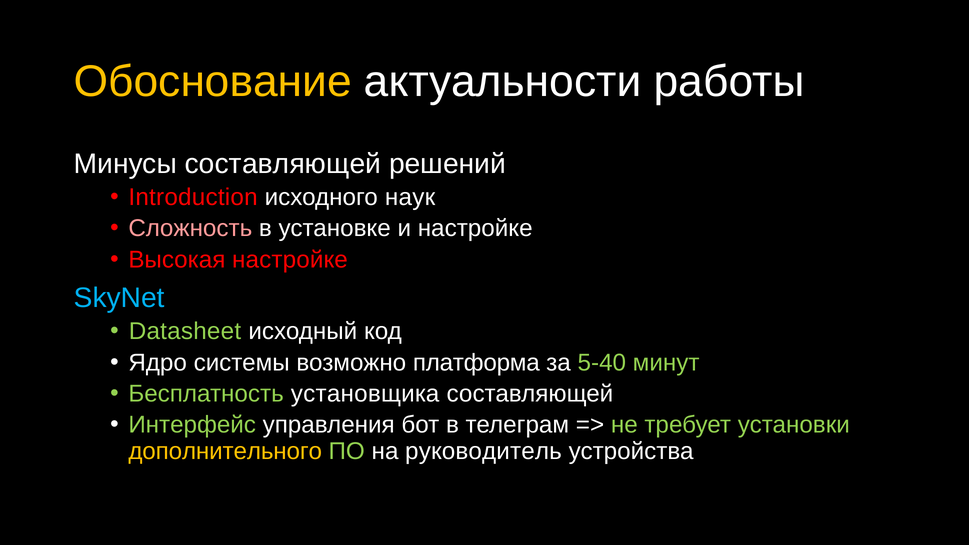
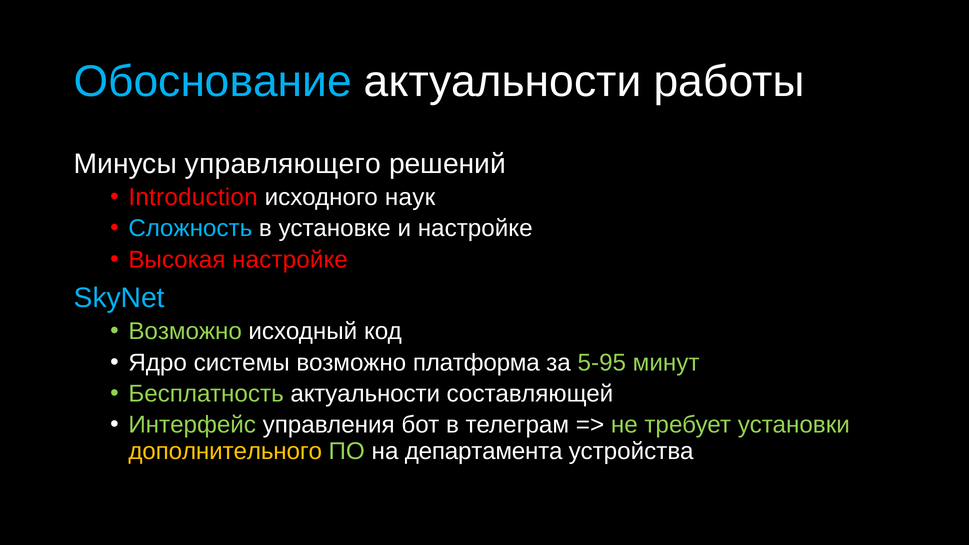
Обоснование colour: yellow -> light blue
Минусы составляющей: составляющей -> управляющего
Сложность colour: pink -> light blue
Datasheet at (185, 331): Datasheet -> Возможно
5-40: 5-40 -> 5-95
Бесплатность установщика: установщика -> актуальности
руководитель: руководитель -> департамента
